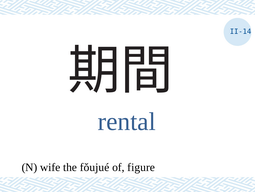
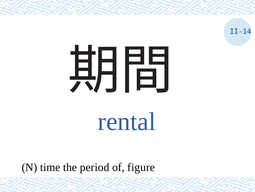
wife: wife -> time
fǒujué: fǒujué -> period
